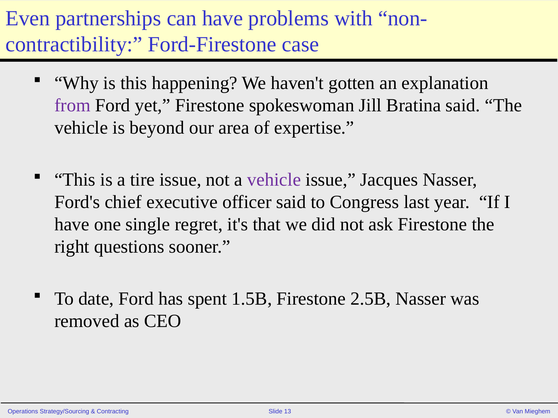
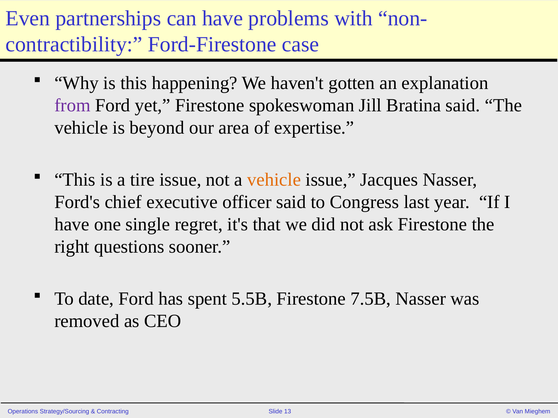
vehicle at (274, 180) colour: purple -> orange
1.5B: 1.5B -> 5.5B
2.5B: 2.5B -> 7.5B
